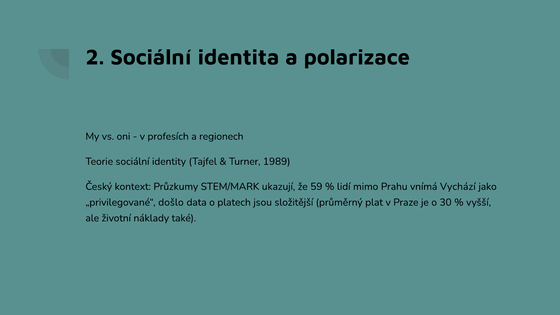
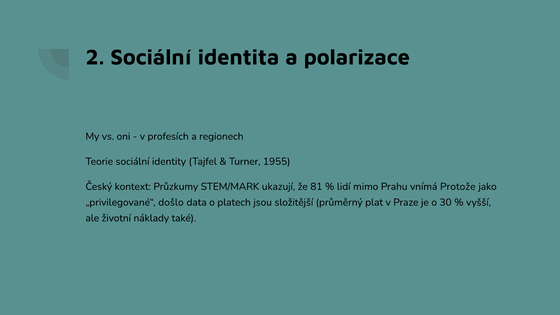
1989: 1989 -> 1955
59: 59 -> 81
Vychází: Vychází -> Protože
